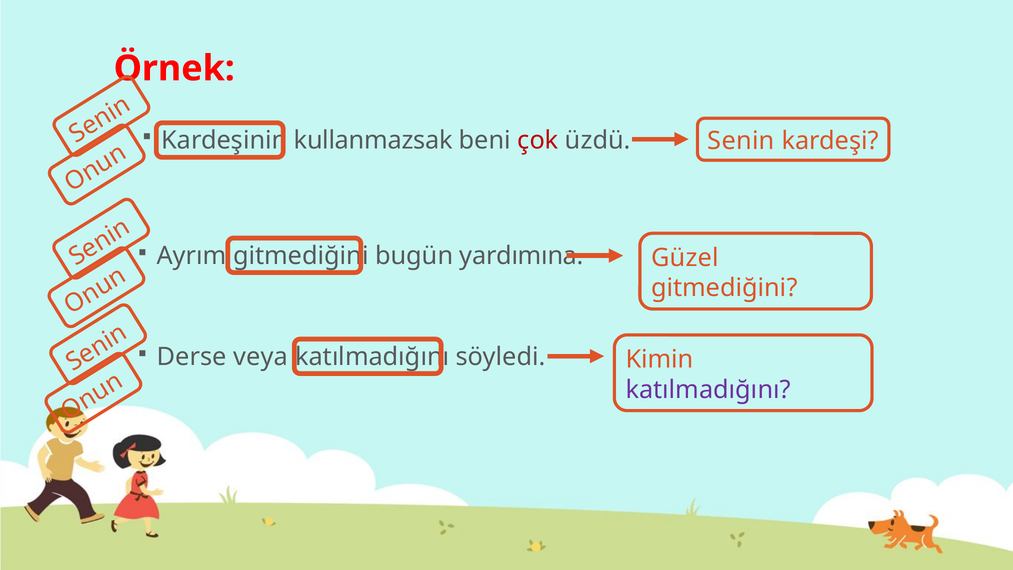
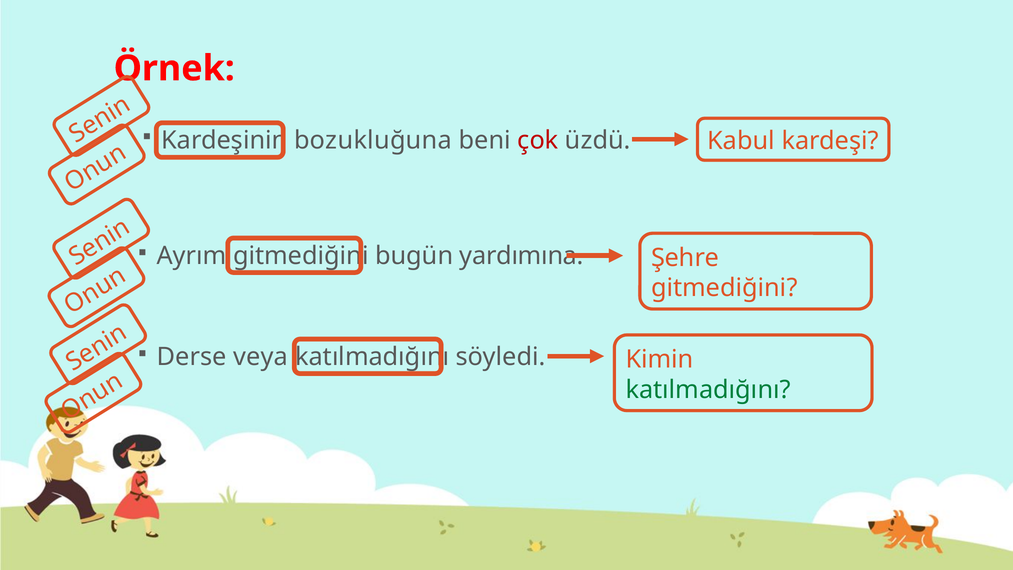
kullanmazsak: kullanmazsak -> bozukluğuna
Senin: Senin -> Kabul
Güzel: Güzel -> Şehre
katılmadığını at (708, 390) colour: purple -> green
